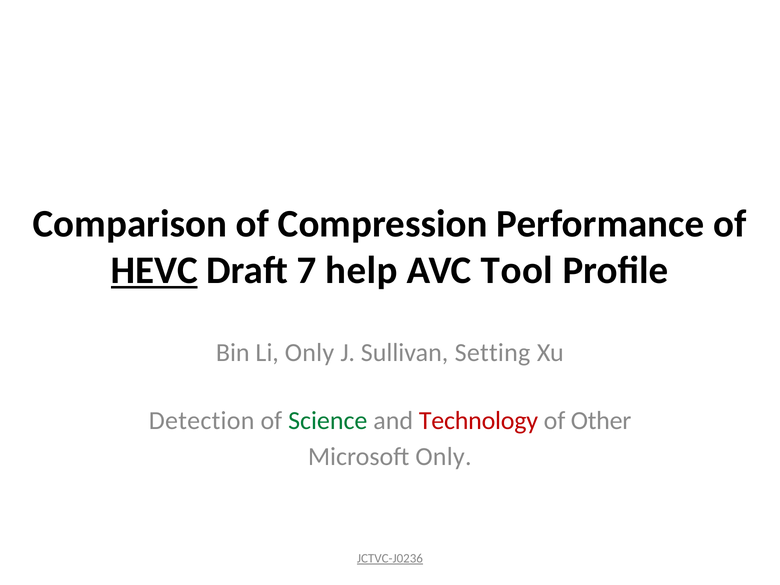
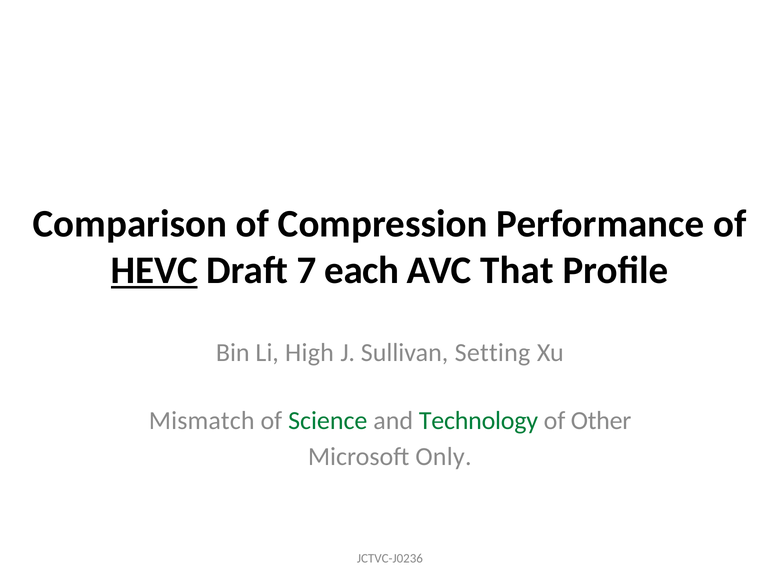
help: help -> each
Tool: Tool -> That
Li Only: Only -> High
Detection: Detection -> Mismatch
Technology colour: red -> green
JCTVC-J0236 underline: present -> none
